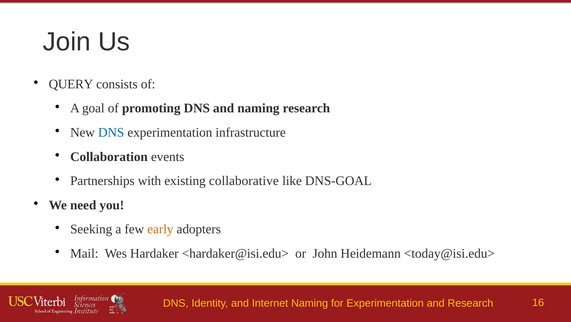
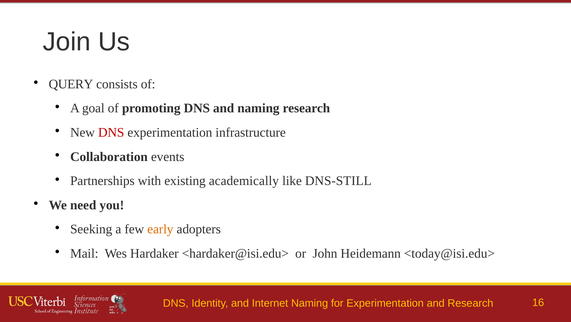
DNS at (111, 132) colour: blue -> red
collaborative: collaborative -> academically
DNS-GOAL: DNS-GOAL -> DNS-STILL
